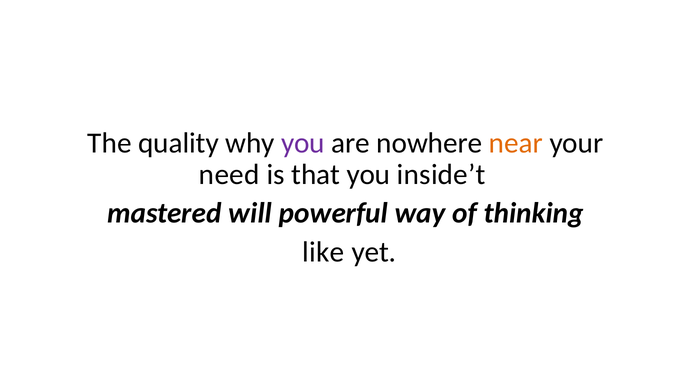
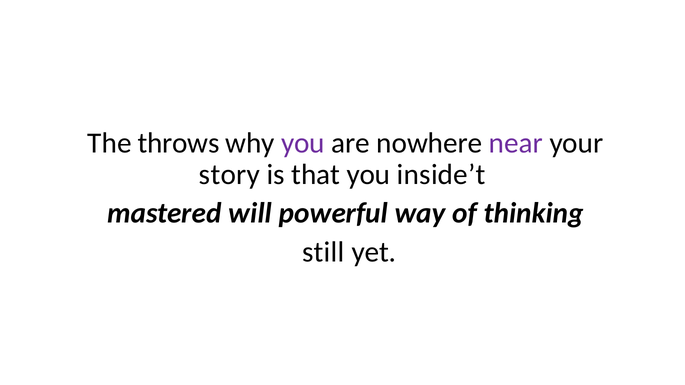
quality: quality -> throws
near colour: orange -> purple
need: need -> story
like: like -> still
